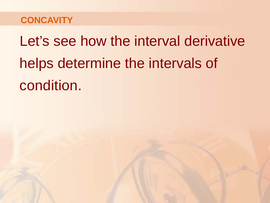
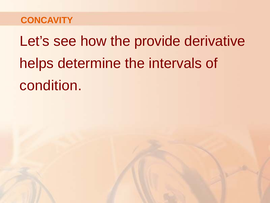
interval: interval -> provide
